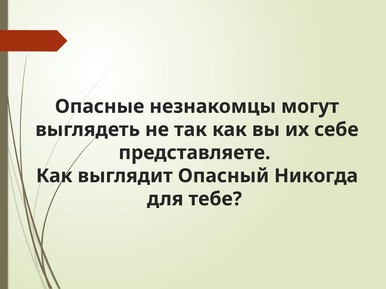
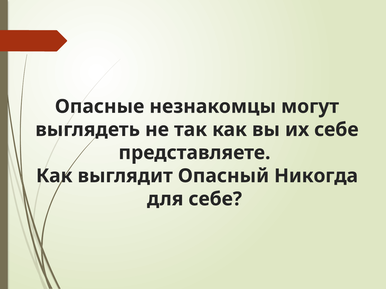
для тебе: тебе -> себе
